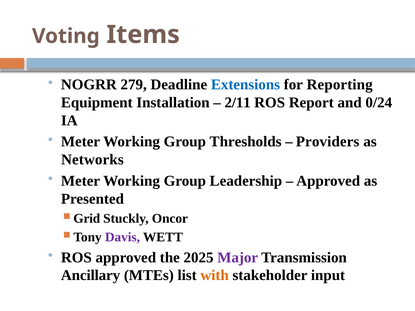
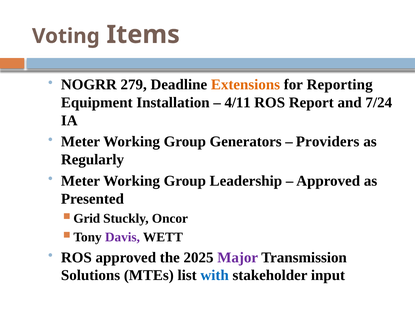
Extensions colour: blue -> orange
2/11: 2/11 -> 4/11
0/24: 0/24 -> 7/24
Thresholds: Thresholds -> Generators
Networks: Networks -> Regularly
Ancillary: Ancillary -> Solutions
with colour: orange -> blue
